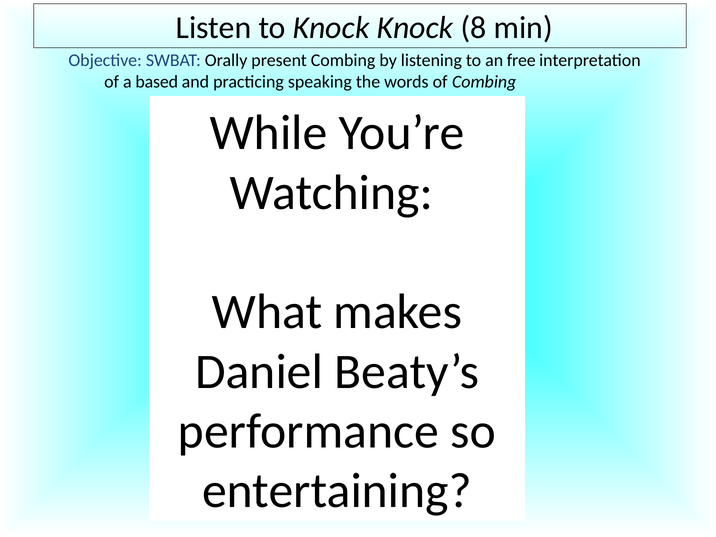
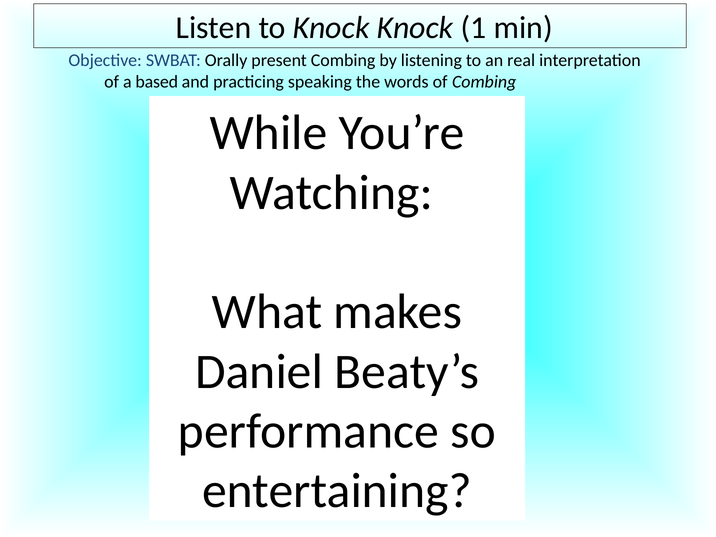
8: 8 -> 1
free: free -> real
